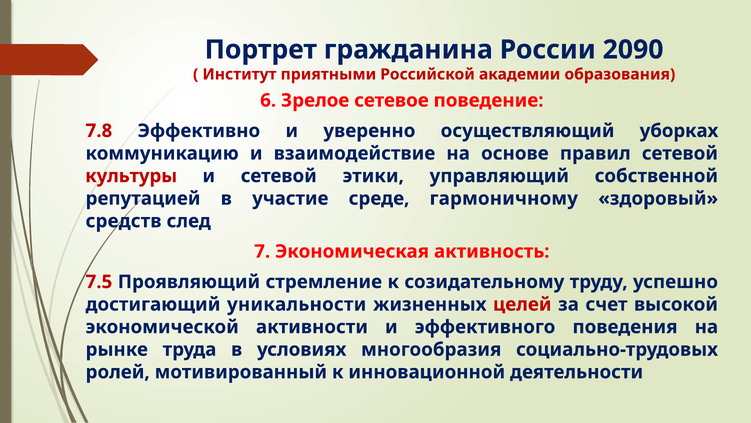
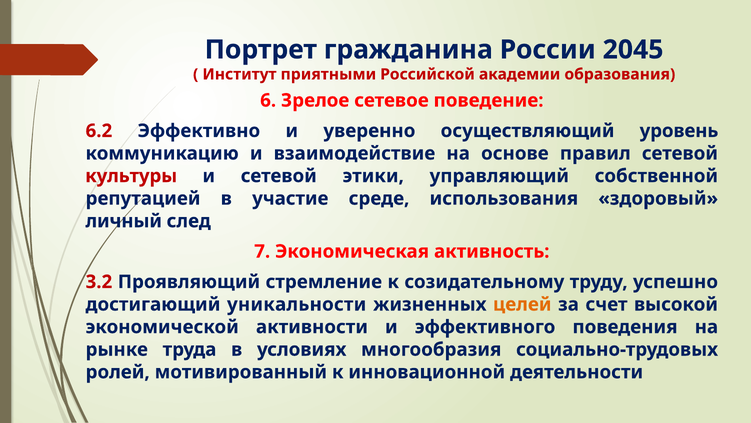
2090: 2090 -> 2045
7.8: 7.8 -> 6.2
уборках: уборках -> уровень
гармоничному: гармоничному -> использования
средств: средств -> личный
7.5: 7.5 -> 3.2
целей colour: red -> orange
